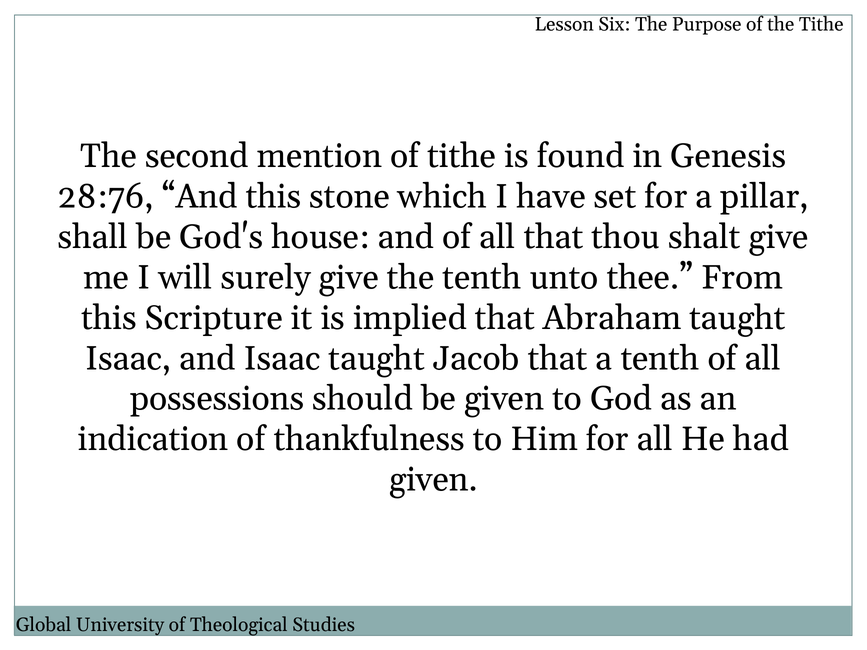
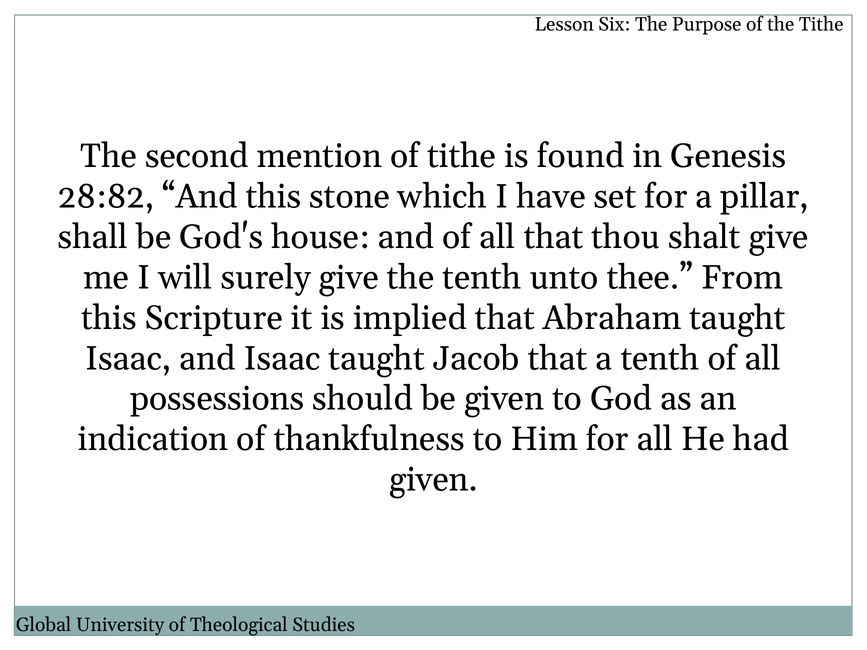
28:76: 28:76 -> 28:82
